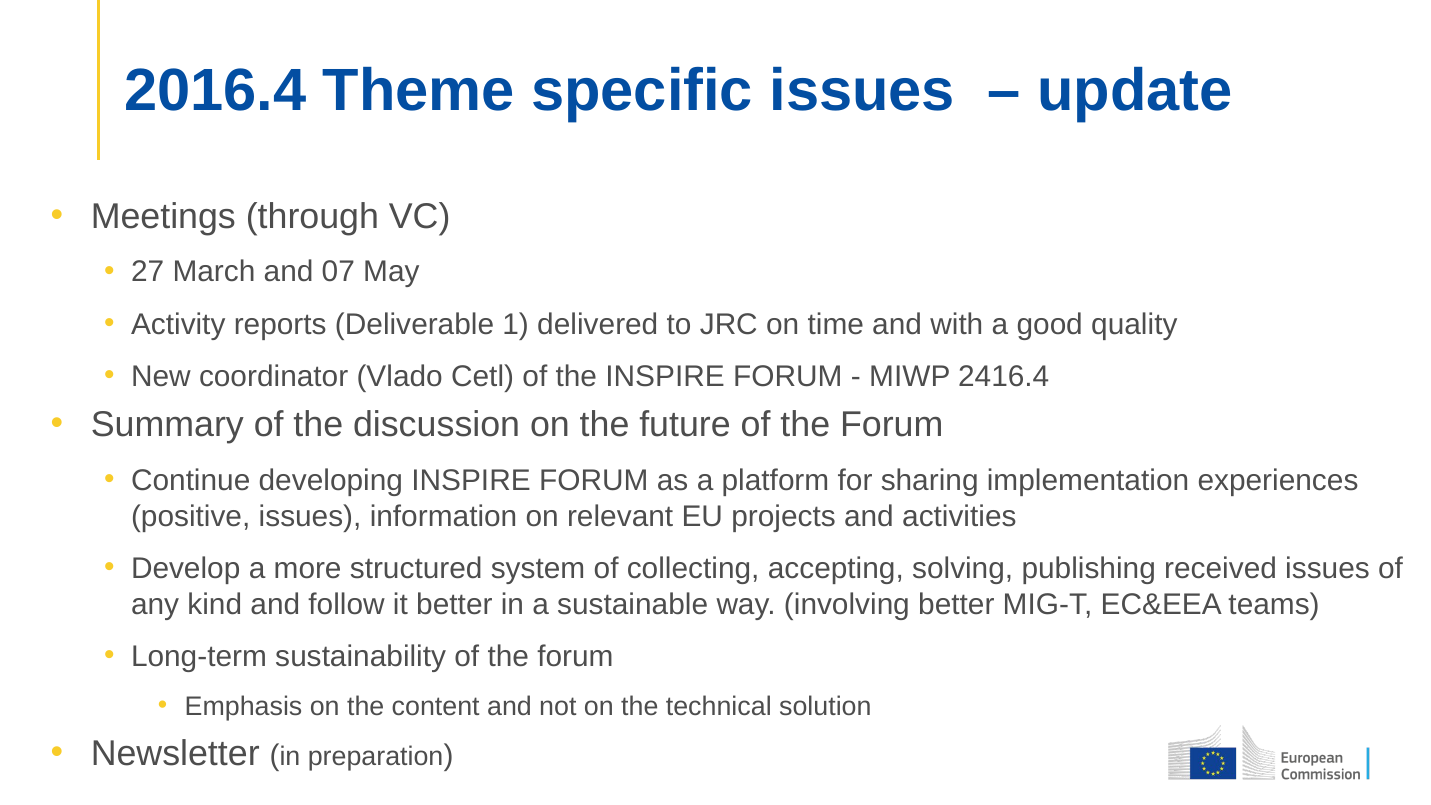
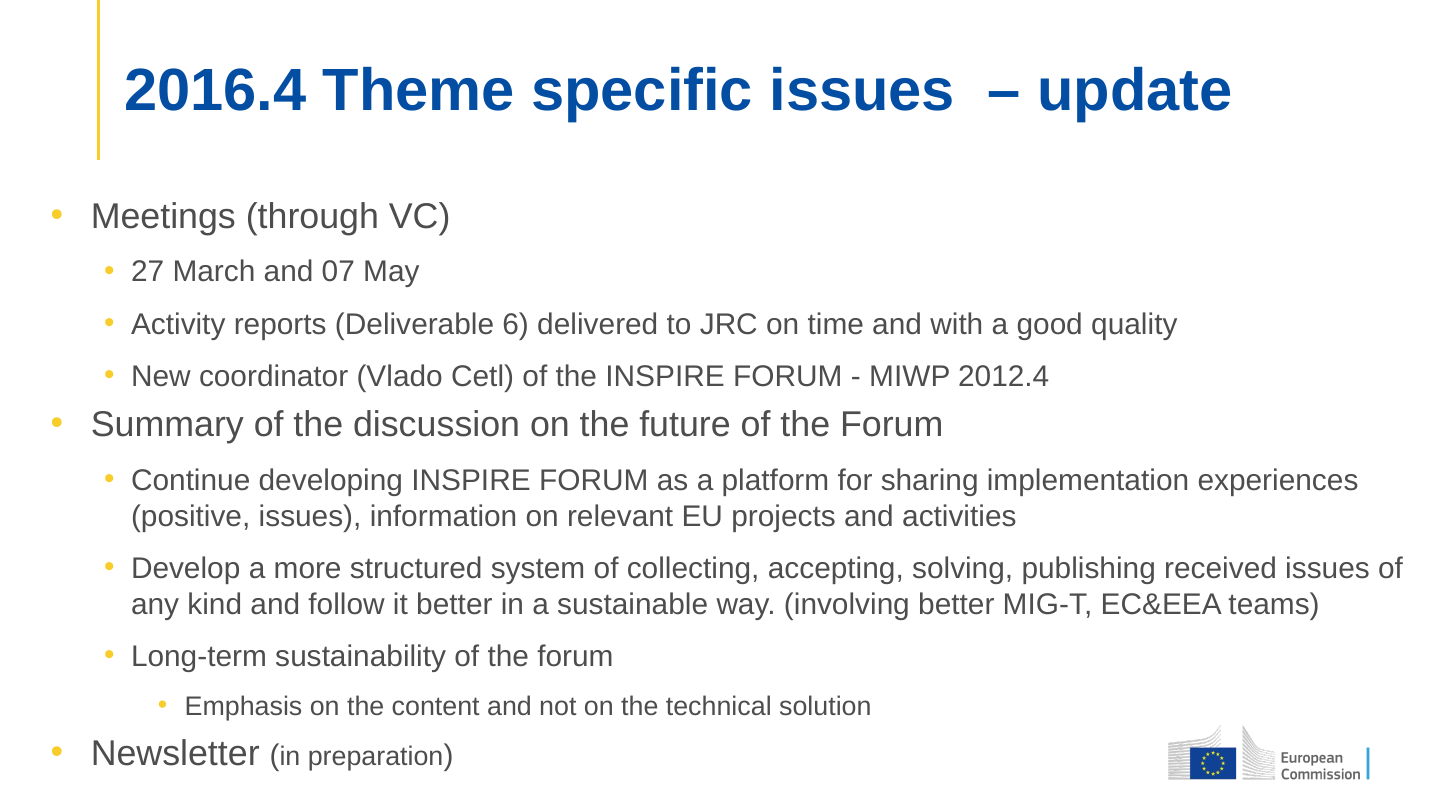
1: 1 -> 6
2416.4: 2416.4 -> 2012.4
